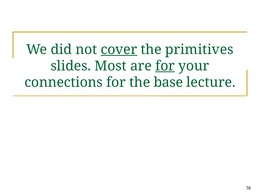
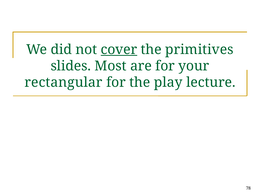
for at (165, 66) underline: present -> none
connections: connections -> rectangular
base: base -> play
